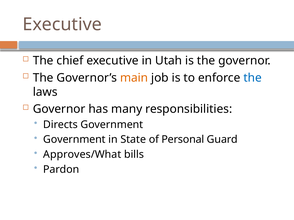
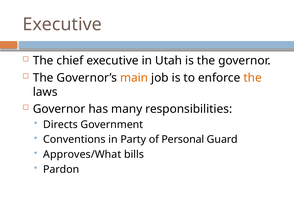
the at (253, 78) colour: blue -> orange
Government at (74, 140): Government -> Conventions
State: State -> Party
